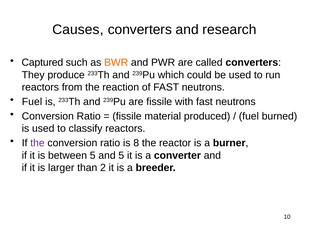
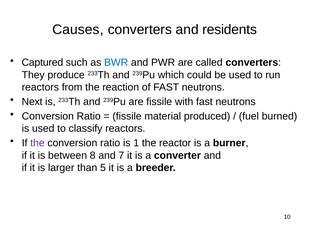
research: research -> residents
BWR colour: orange -> blue
Fuel at (32, 102): Fuel -> Next
8: 8 -> 1
between 5: 5 -> 8
and 5: 5 -> 7
2: 2 -> 5
